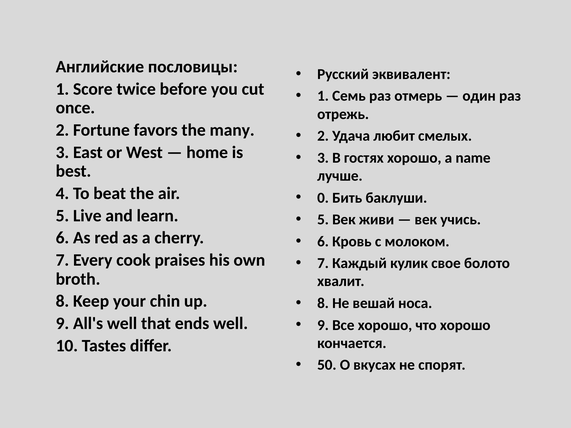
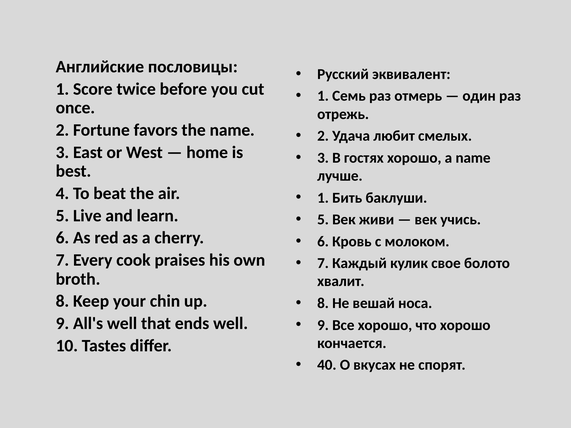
the many: many -> name
0 at (323, 198): 0 -> 1
50: 50 -> 40
